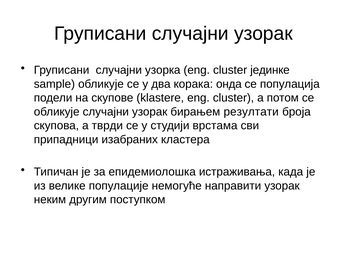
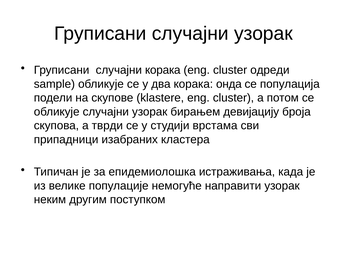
случајни узорка: узорка -> корака
јединке: јединке -> одреди
резултати: резултати -> девијацију
